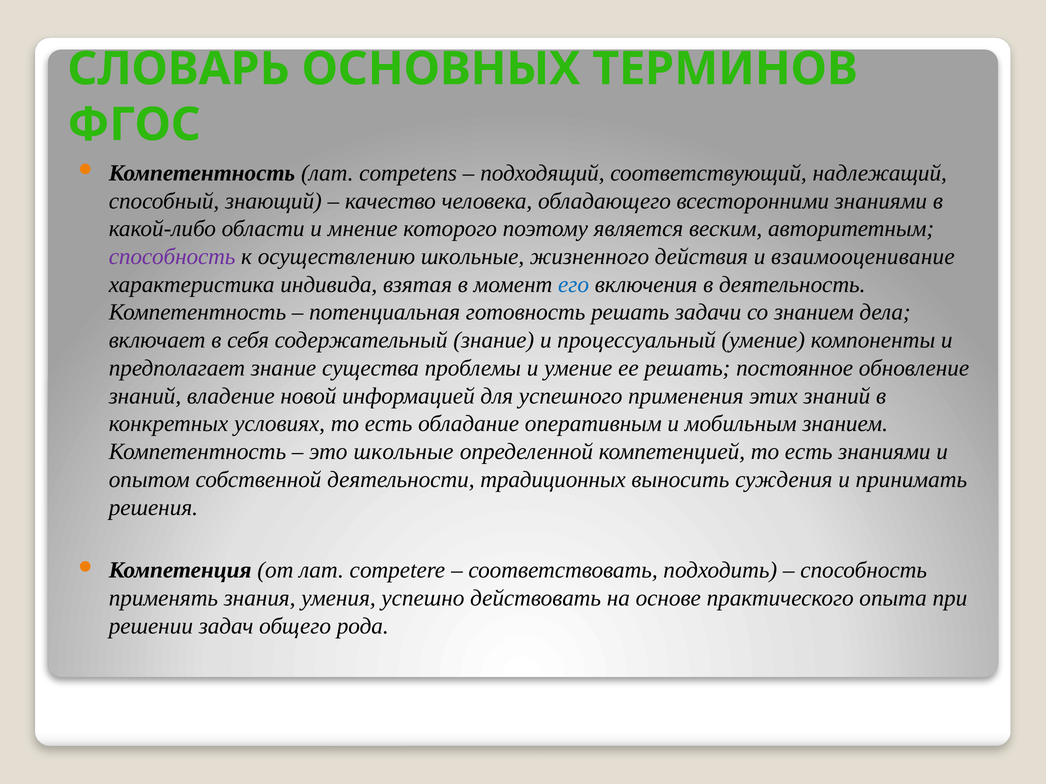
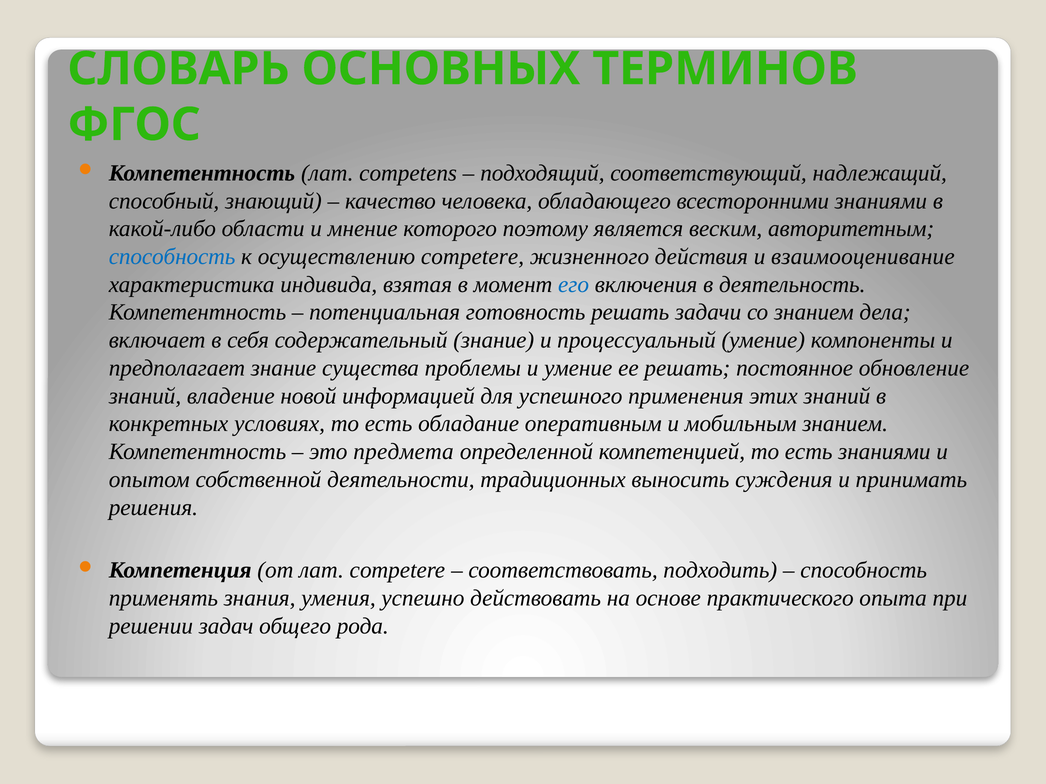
способность at (172, 257) colour: purple -> blue
осуществлению школьные: школьные -> сompetere
это школьные: школьные -> предмета
